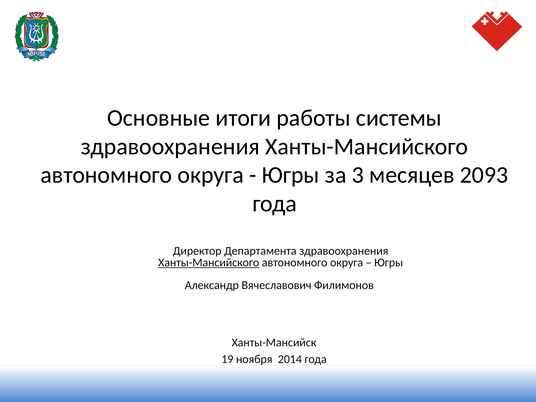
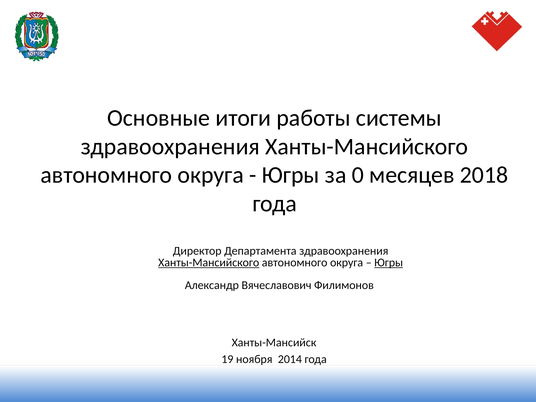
3: 3 -> 0
2093: 2093 -> 2018
Югры at (389, 262) underline: none -> present
